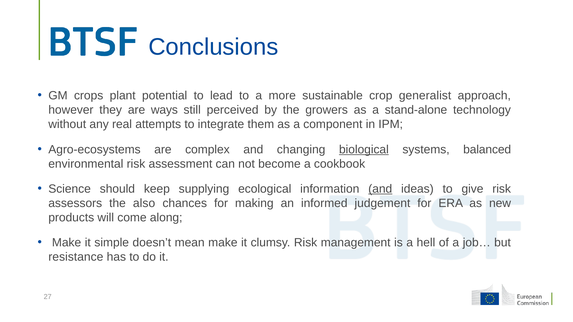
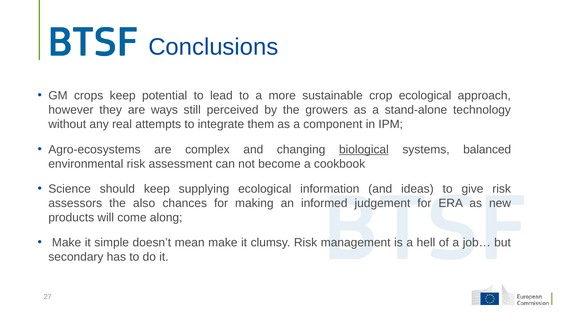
crops plant: plant -> keep
crop generalist: generalist -> ecological
and at (380, 189) underline: present -> none
resistance: resistance -> secondary
